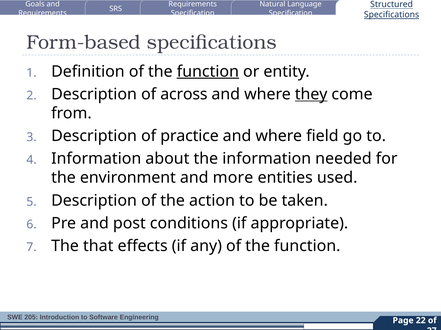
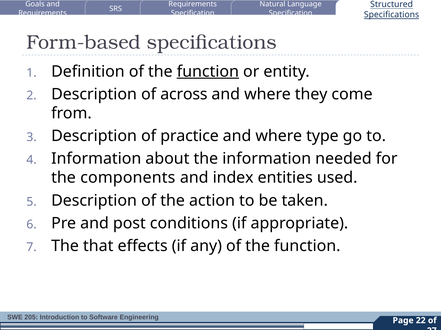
they underline: present -> none
field: field -> type
environment: environment -> components
more: more -> index
